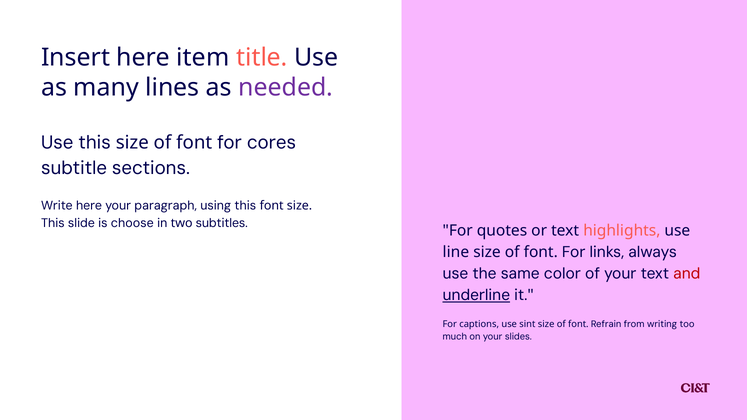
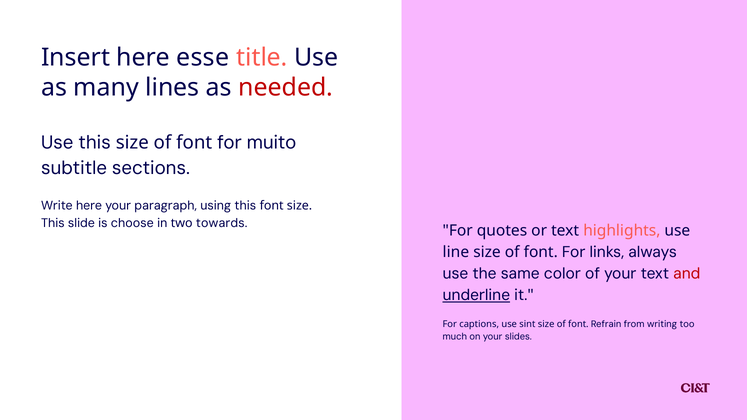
item: item -> esse
needed colour: purple -> red
cores: cores -> muito
subtitles: subtitles -> towards
